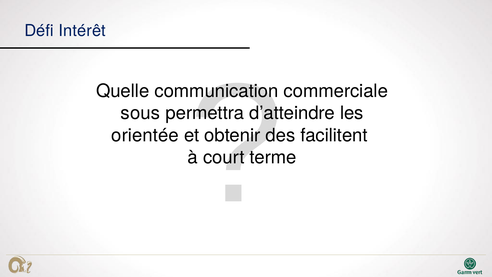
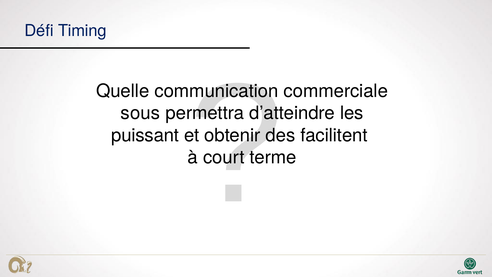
Intérêt: Intérêt -> Timing
orientée: orientée -> puissant
